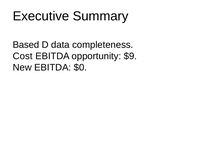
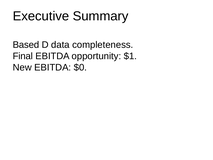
Cost: Cost -> Final
$9: $9 -> $1
